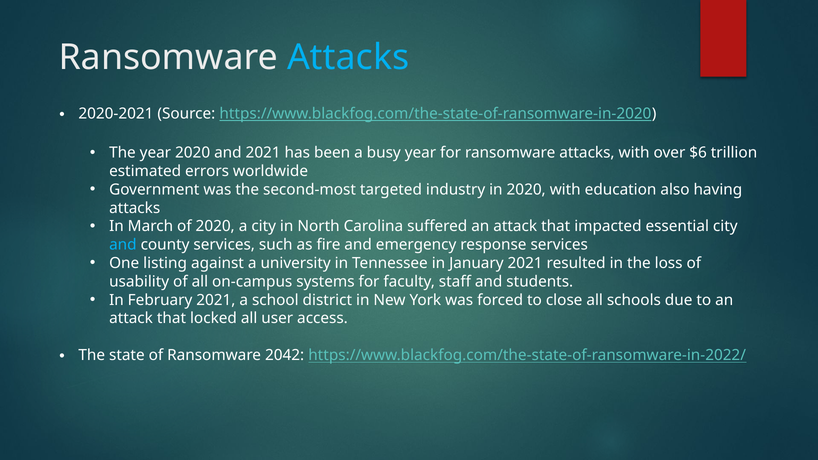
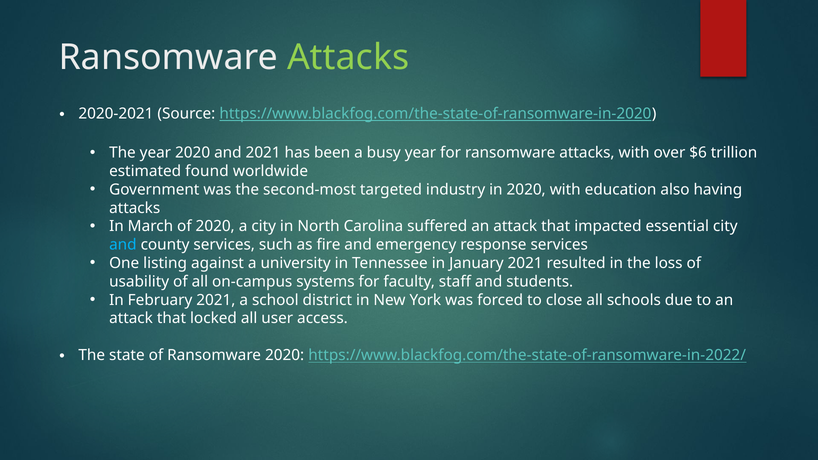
Attacks at (348, 57) colour: light blue -> light green
errors: errors -> found
Ransomware 2042: 2042 -> 2020
